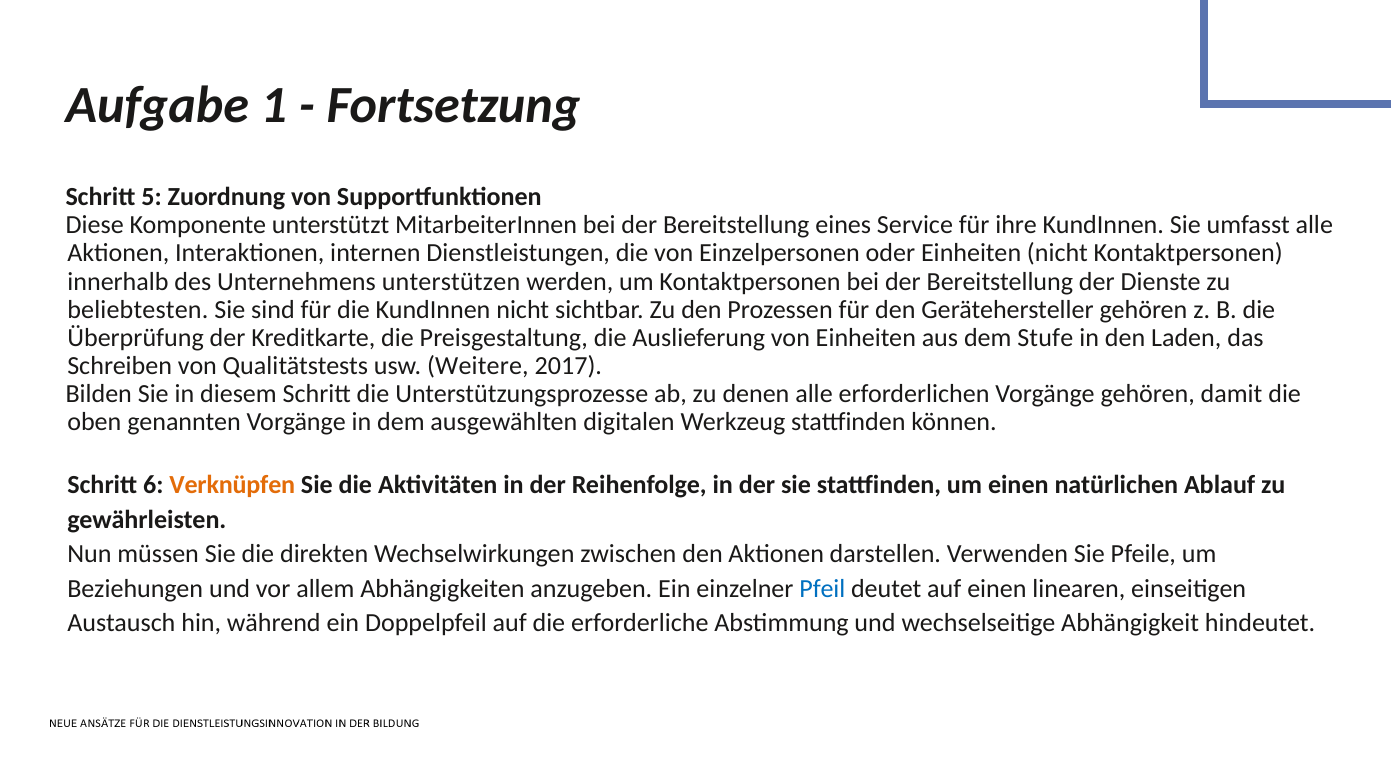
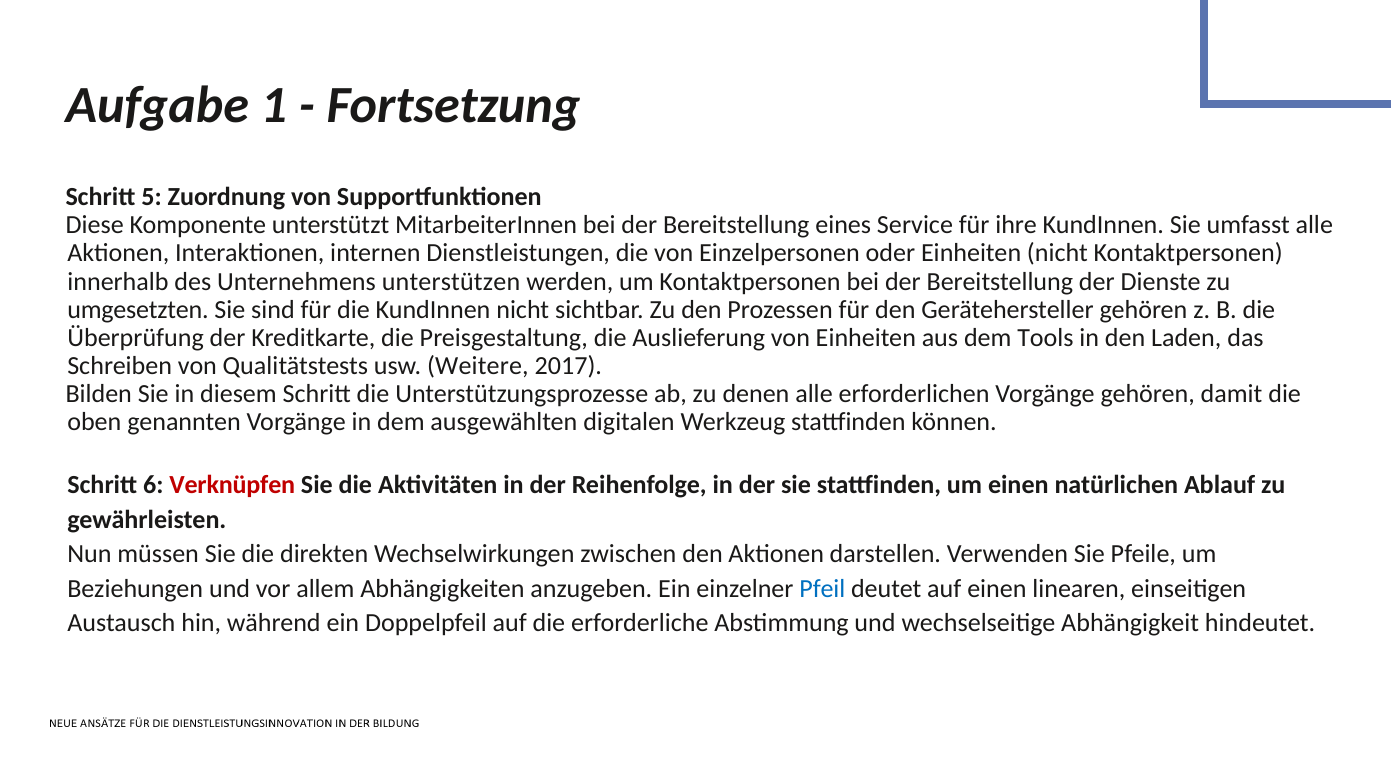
beliebtesten: beliebtesten -> umgesetzten
Stufe: Stufe -> Tools
Verknüpfen colour: orange -> red
